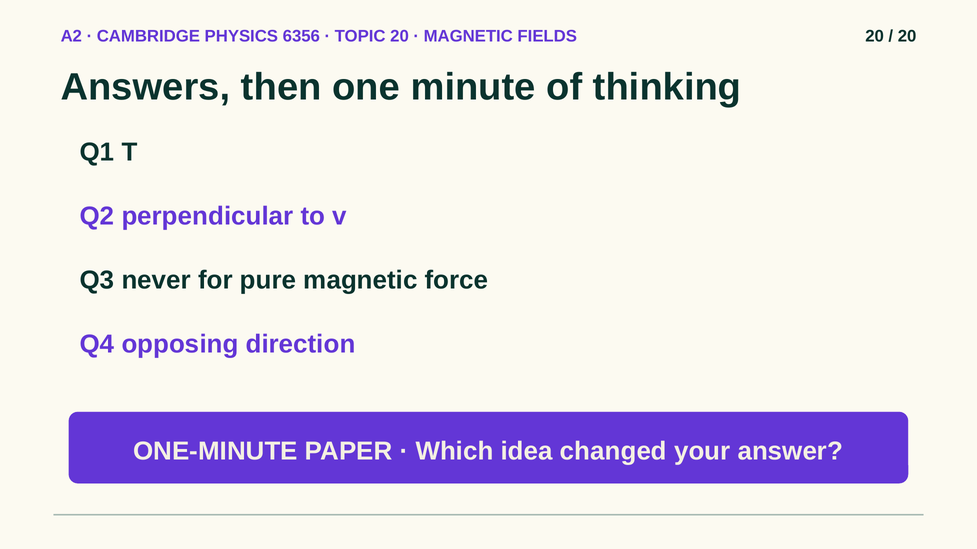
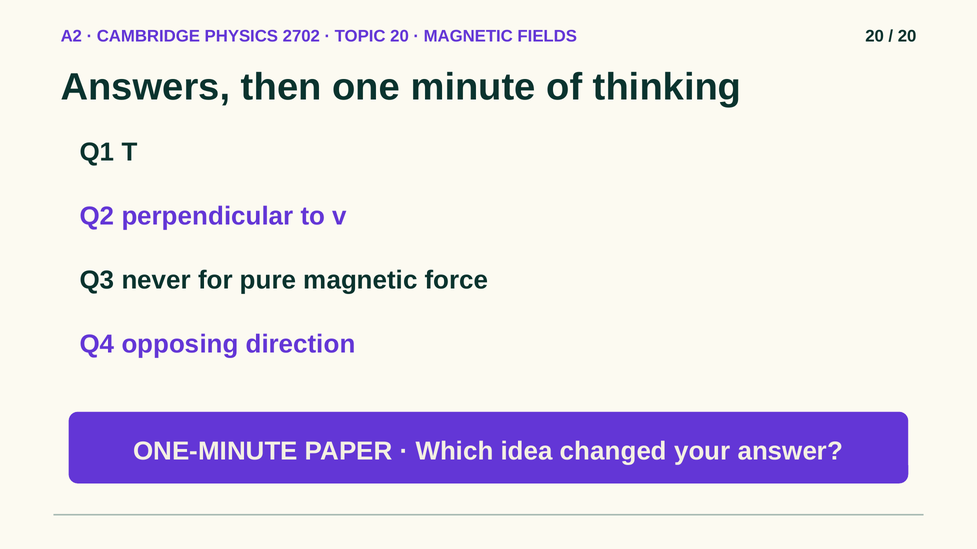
6356: 6356 -> 2702
